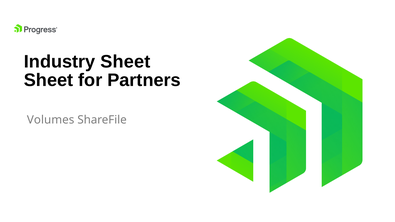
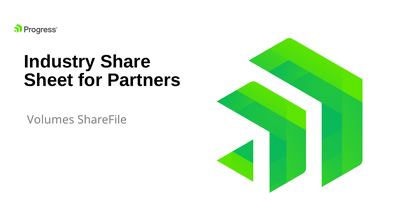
Industry Sheet: Sheet -> Share
